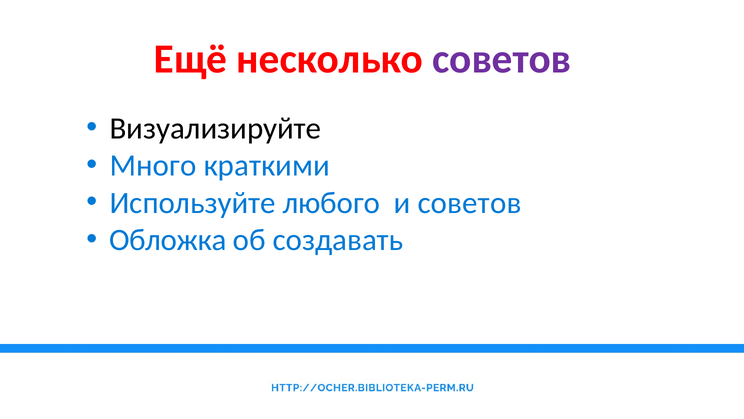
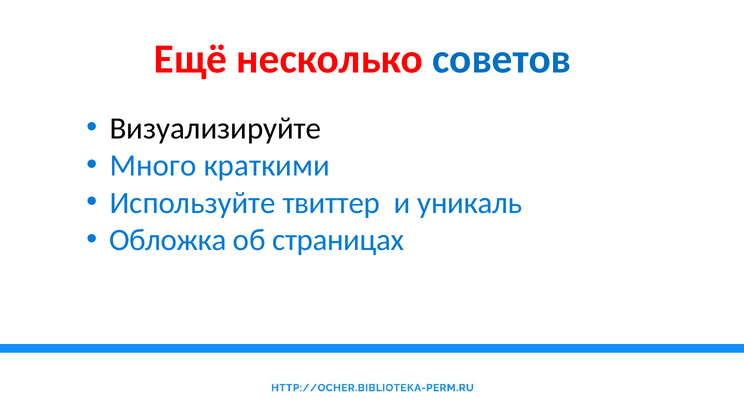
советов at (502, 59) colour: purple -> blue
любого: любого -> твиттер
и советов: советов -> уникаль
создавать: создавать -> страницах
